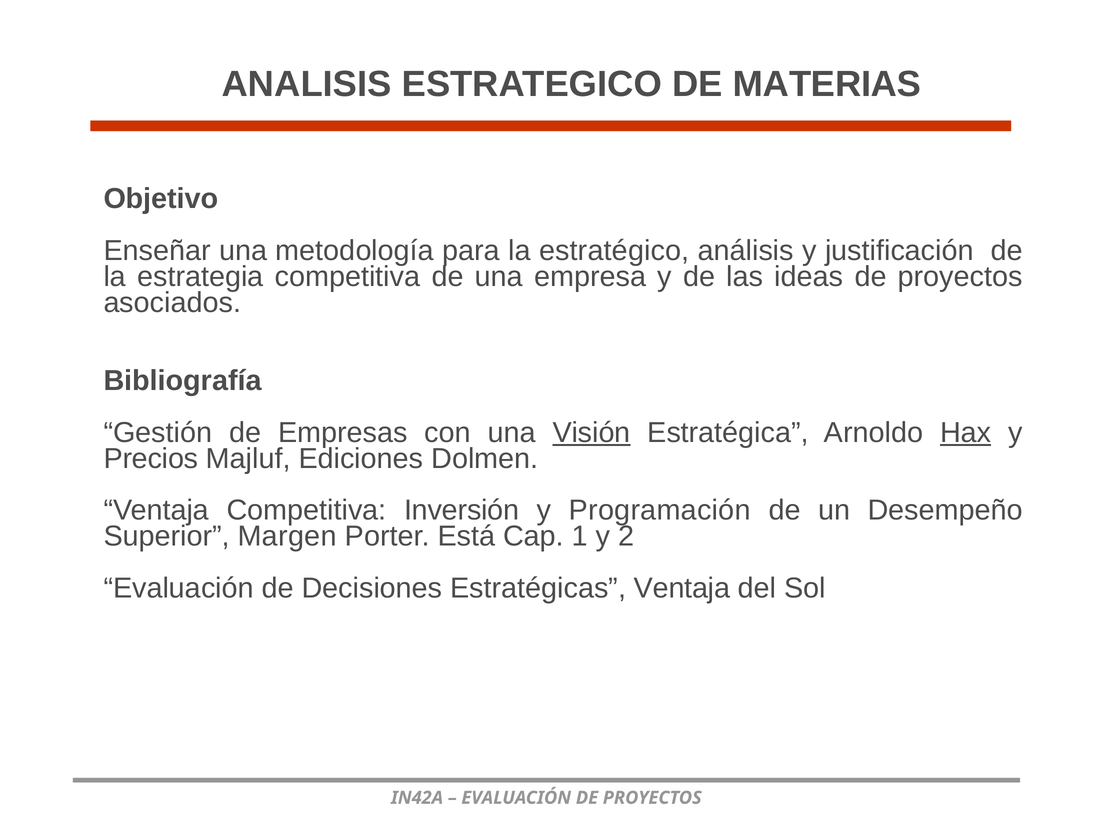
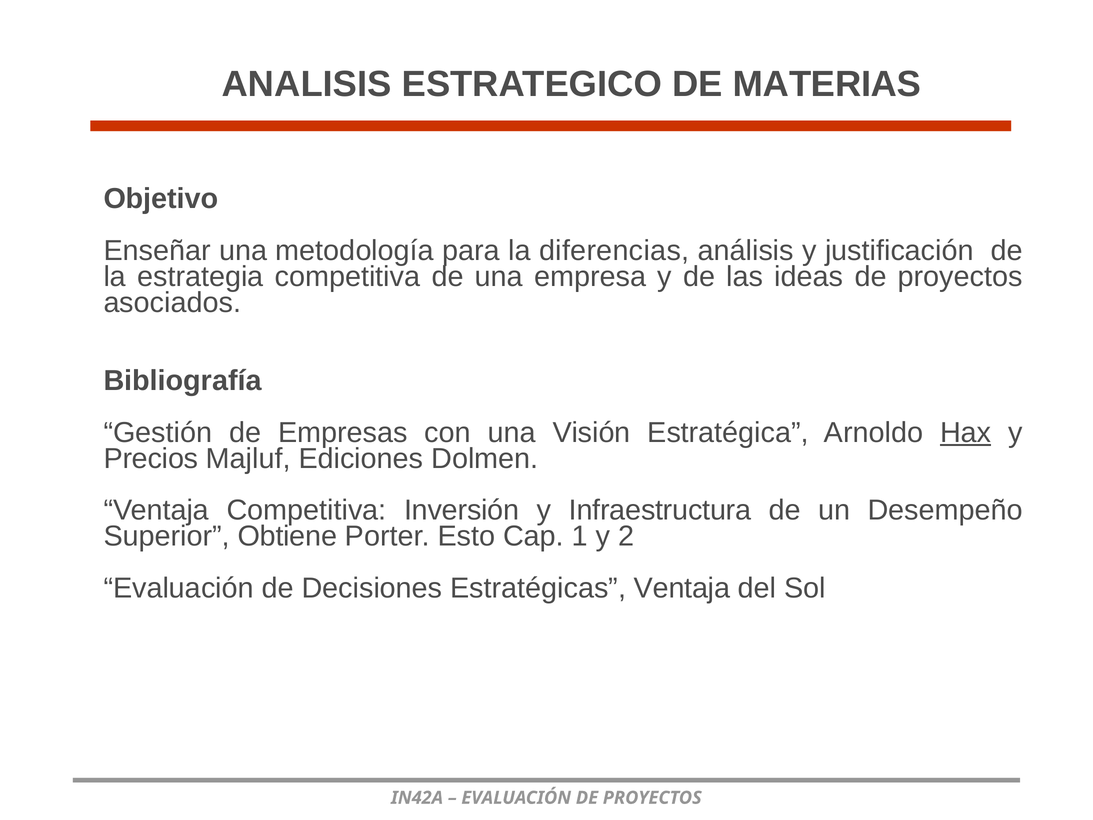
estratégico: estratégico -> diferencias
Visión underline: present -> none
Programación: Programación -> Infraestructura
Margen: Margen -> Obtiene
Está: Está -> Esto
